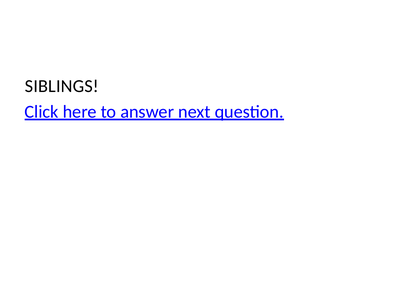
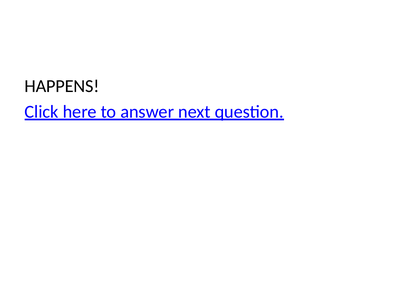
SIBLINGS: SIBLINGS -> HAPPENS
